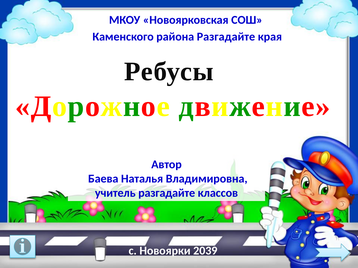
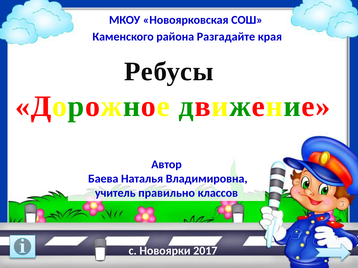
учитель разгадайте: разгадайте -> правильно
2039: 2039 -> 2017
